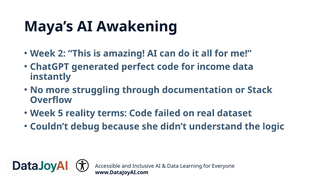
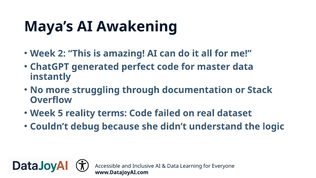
income: income -> master
